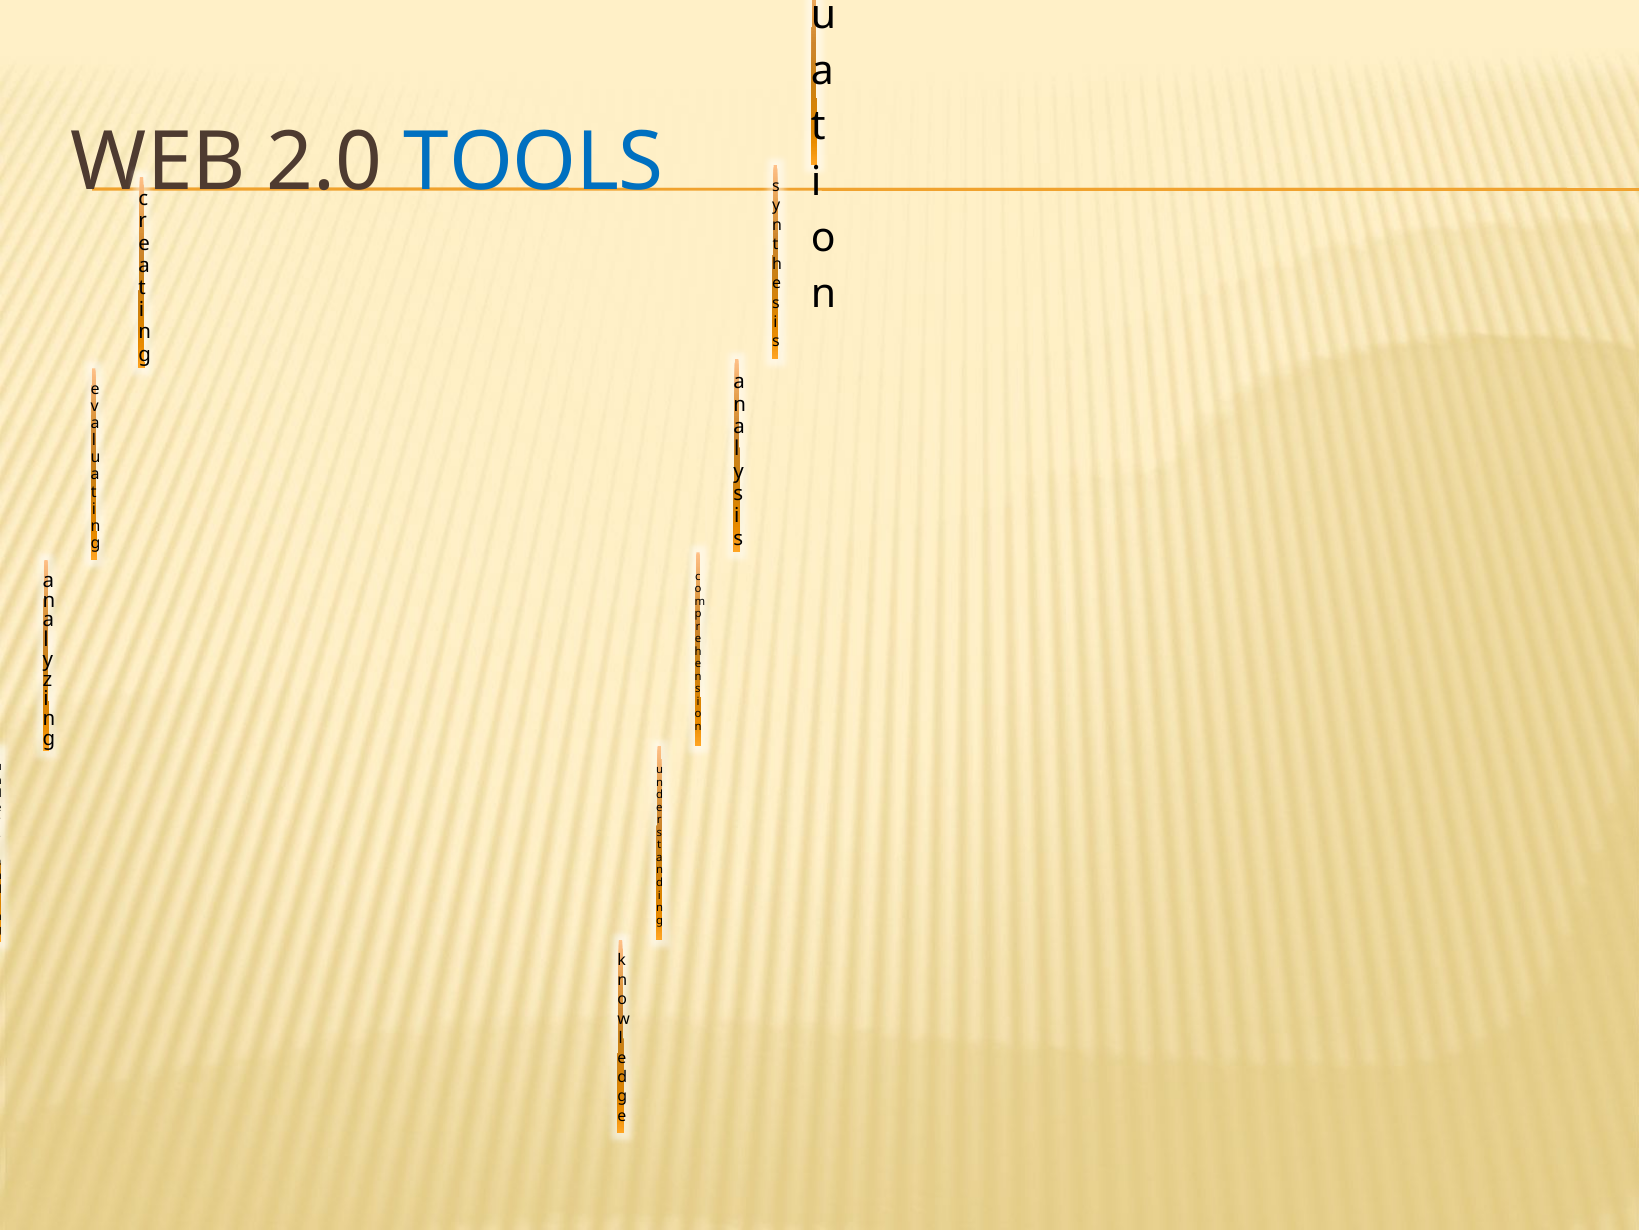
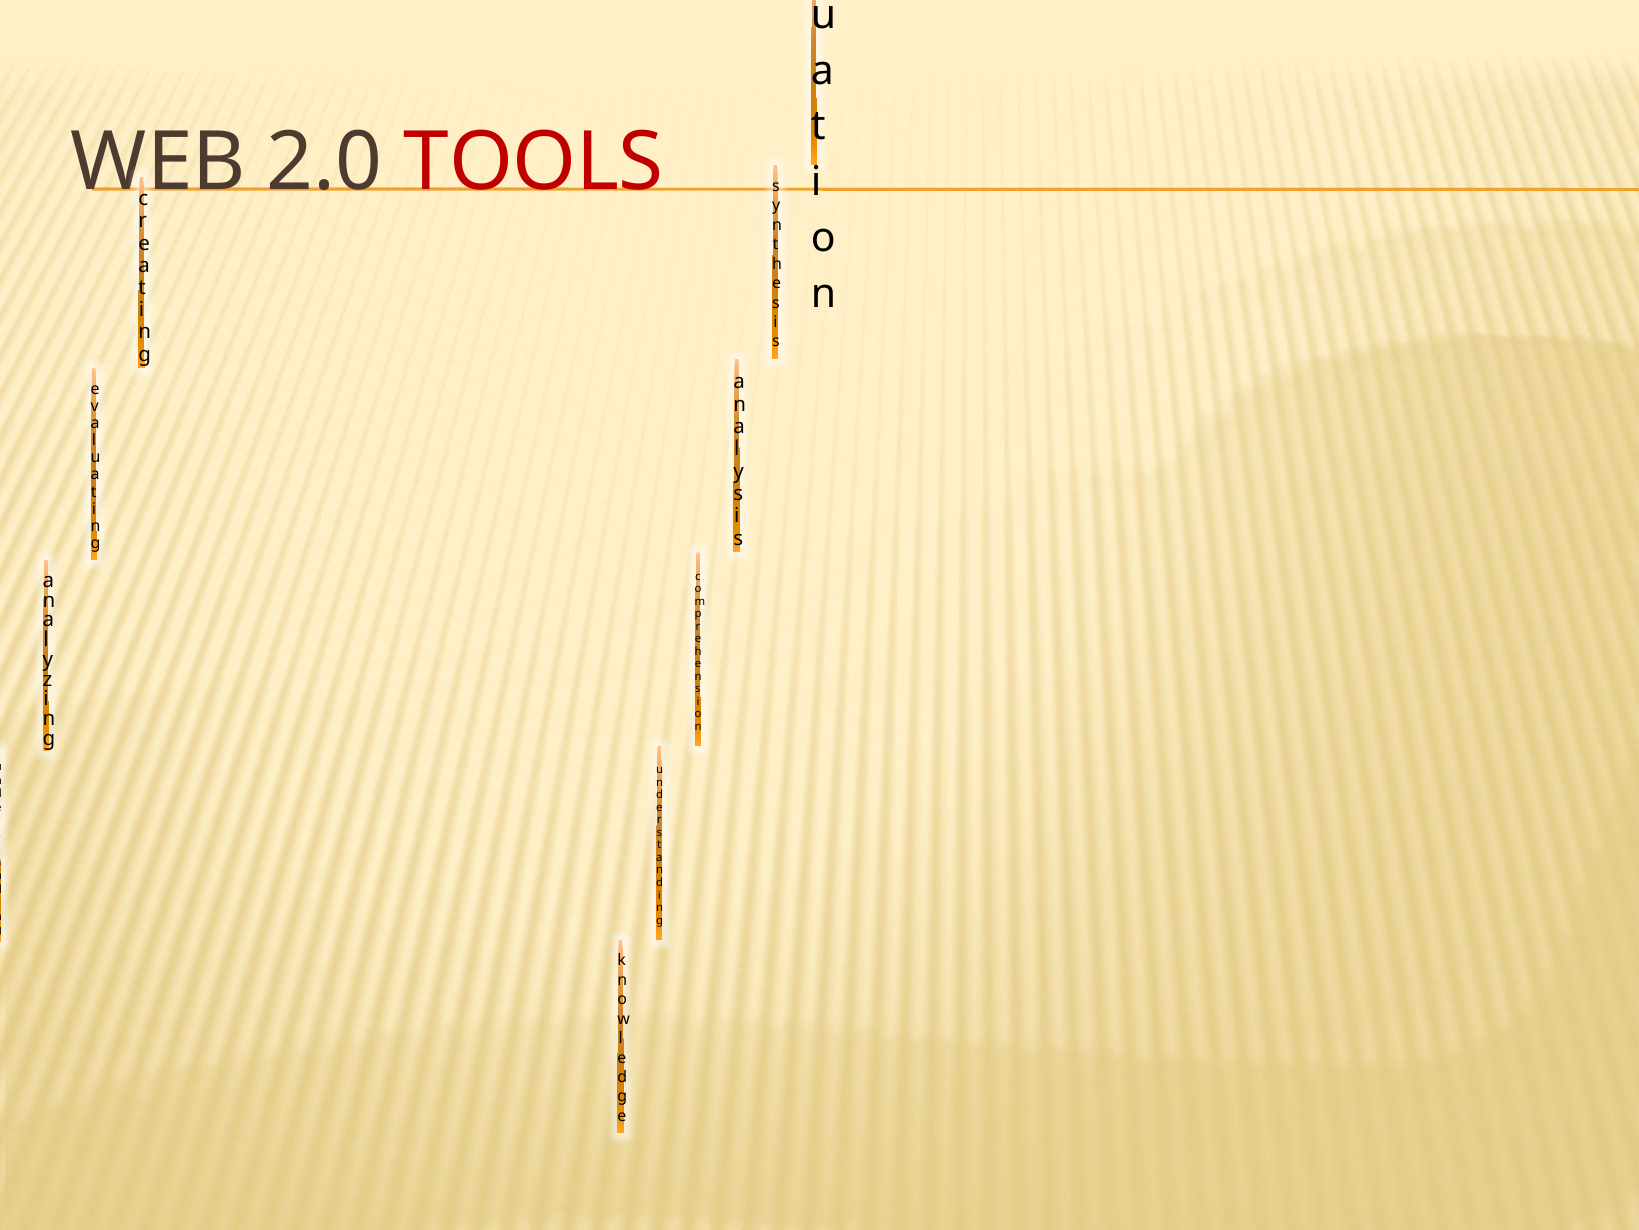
TOOLS colour: blue -> red
